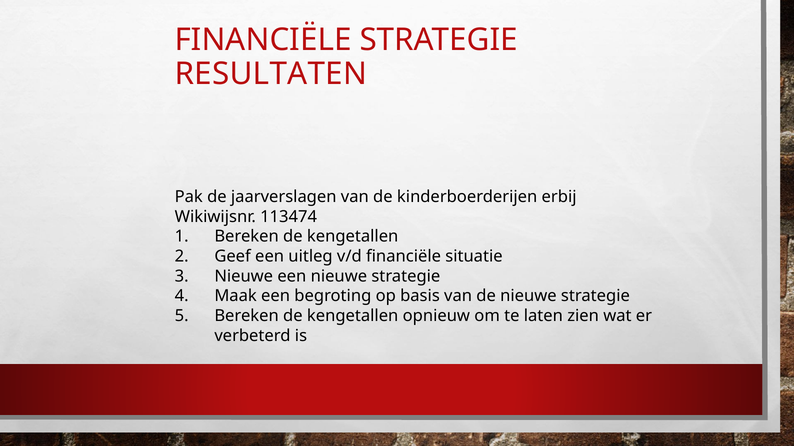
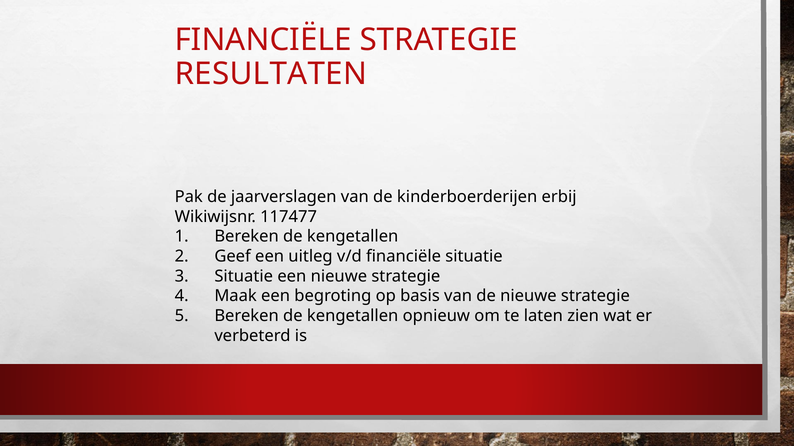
113474: 113474 -> 117477
Nieuwe at (244, 277): Nieuwe -> Situatie
